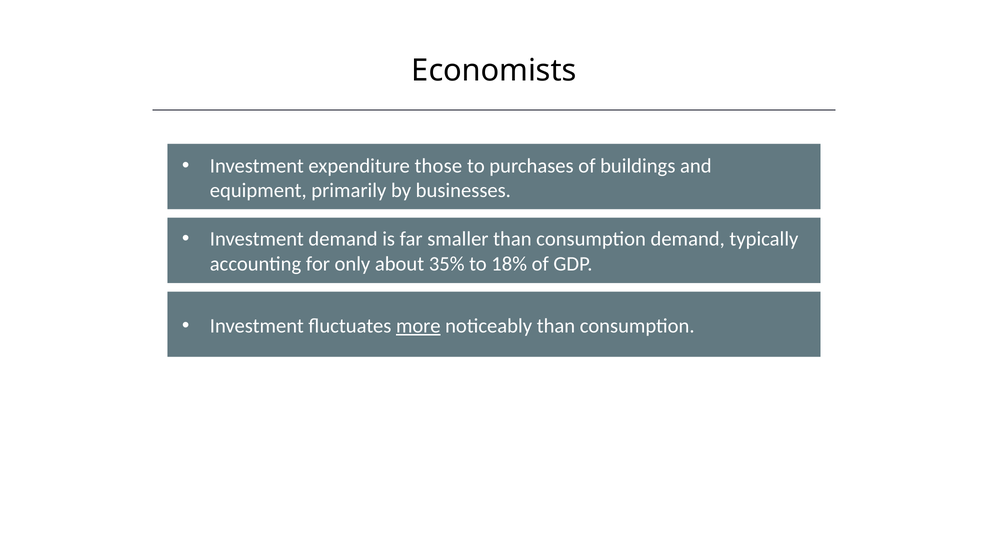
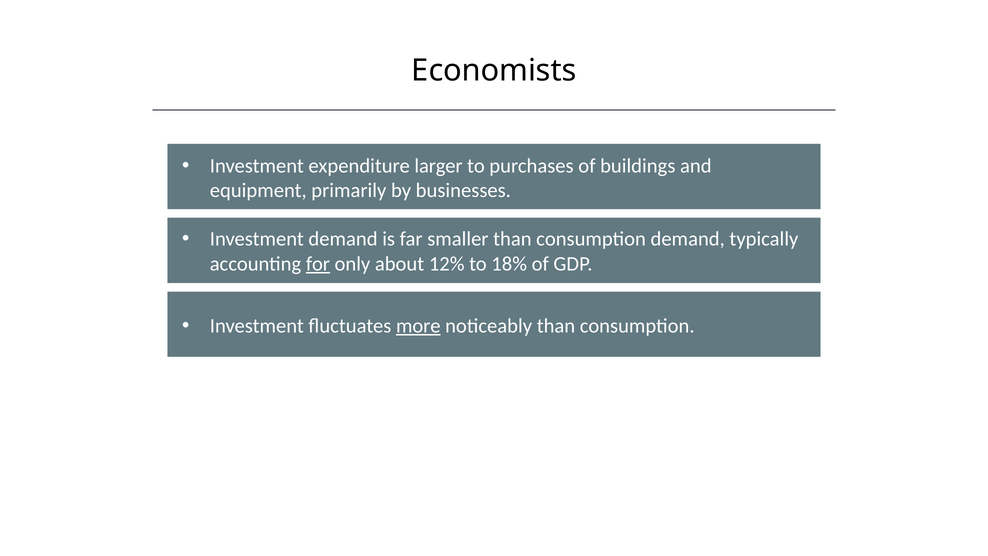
those: those -> larger
for underline: none -> present
35%: 35% -> 12%
